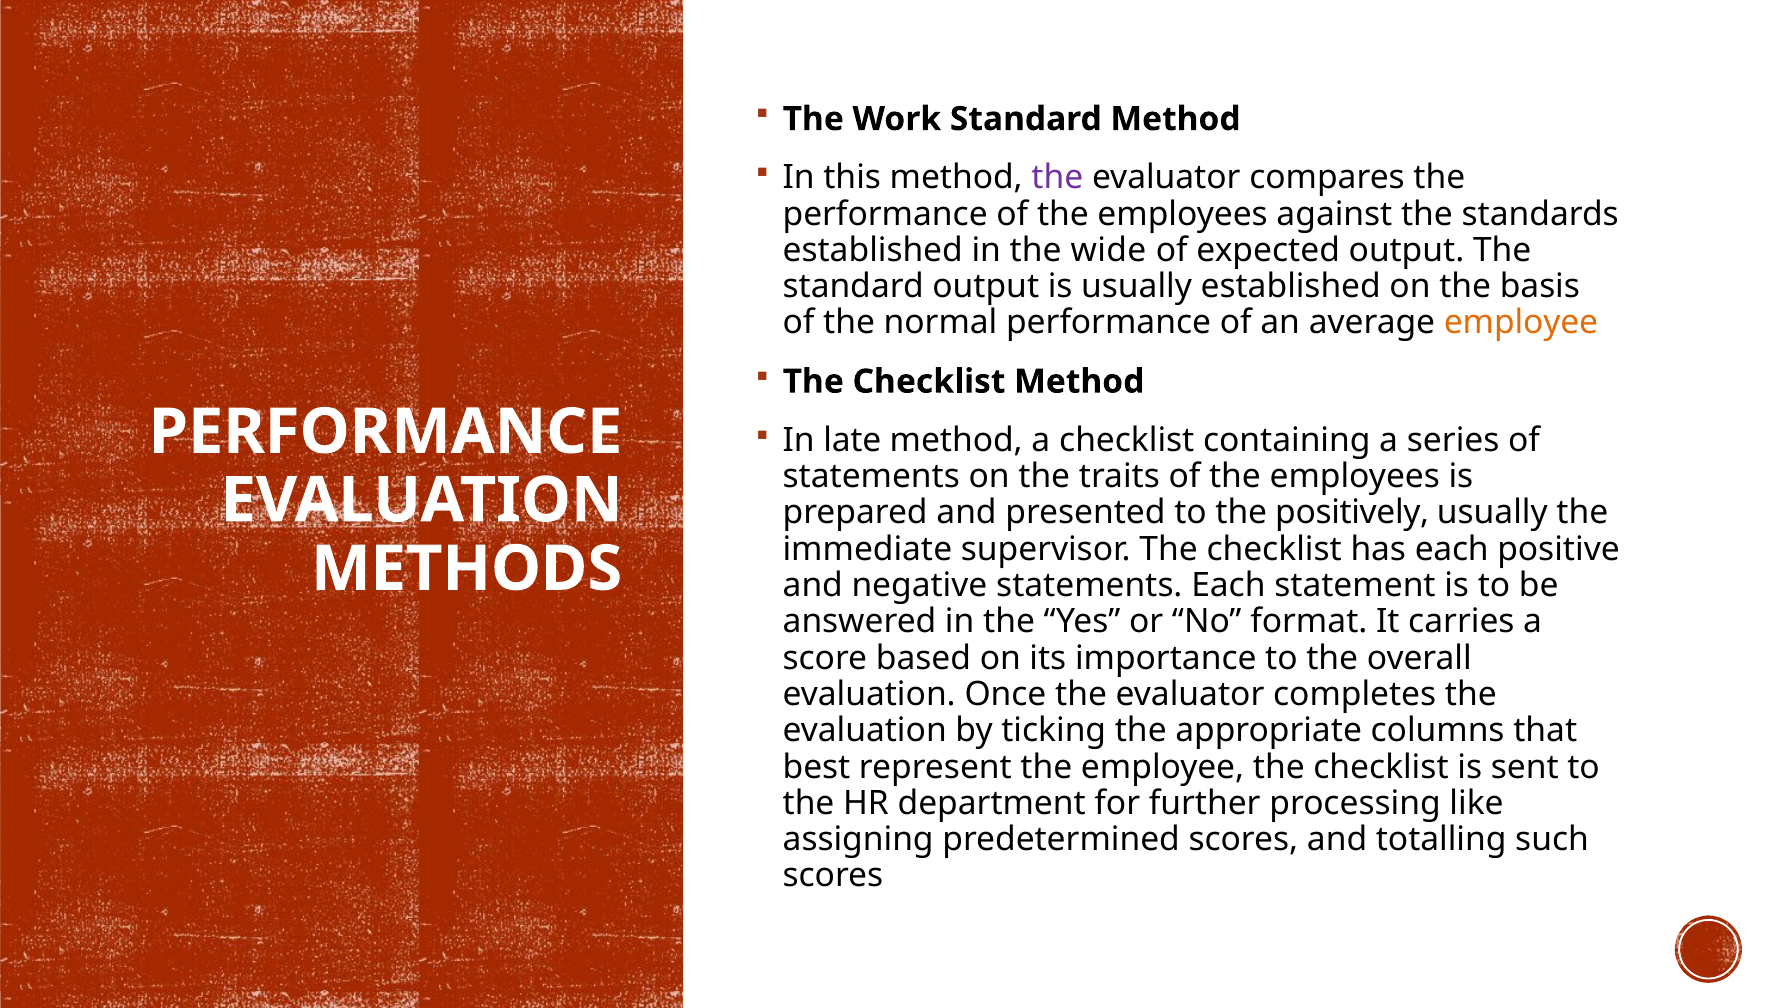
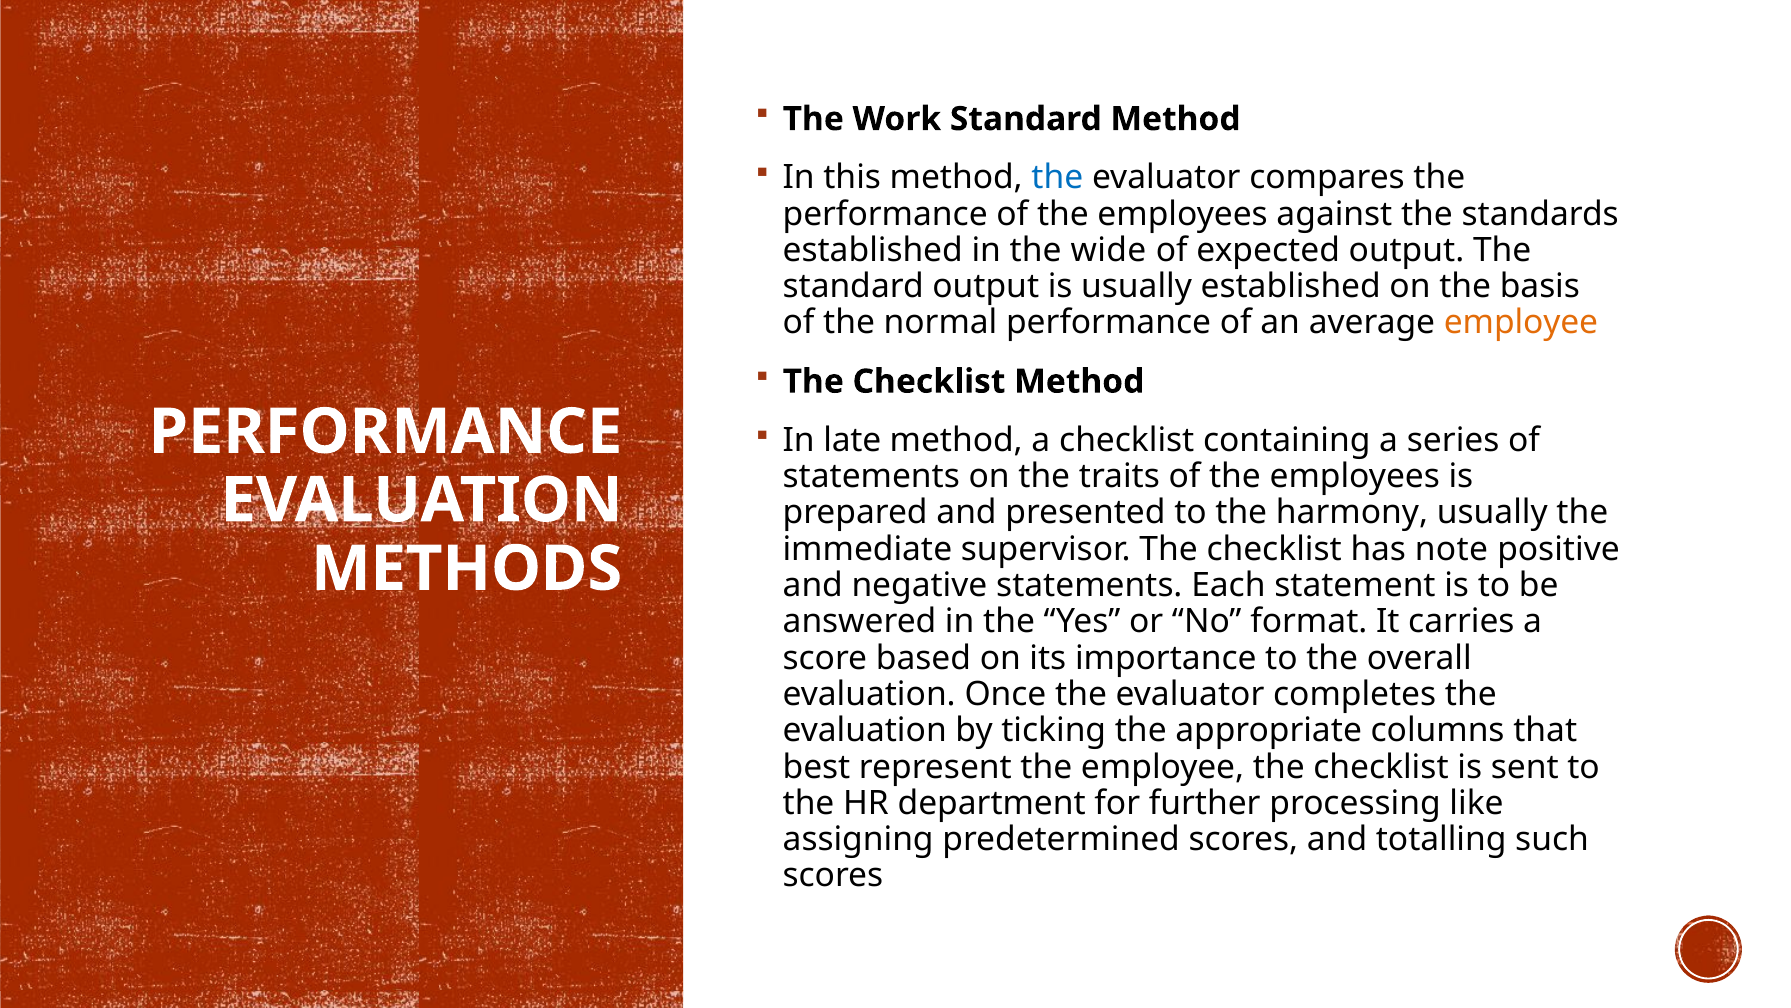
the at (1057, 178) colour: purple -> blue
positively: positively -> harmony
has each: each -> note
